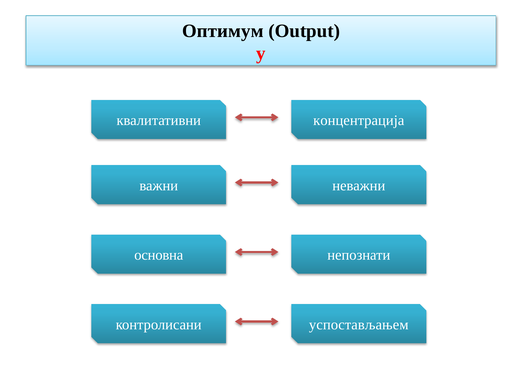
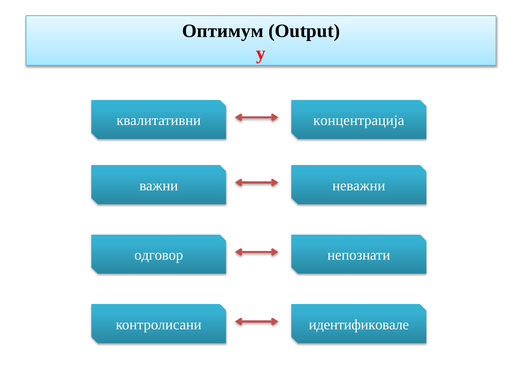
основна: основна -> одговор
успостављањем: успостављањем -> идентификовале
